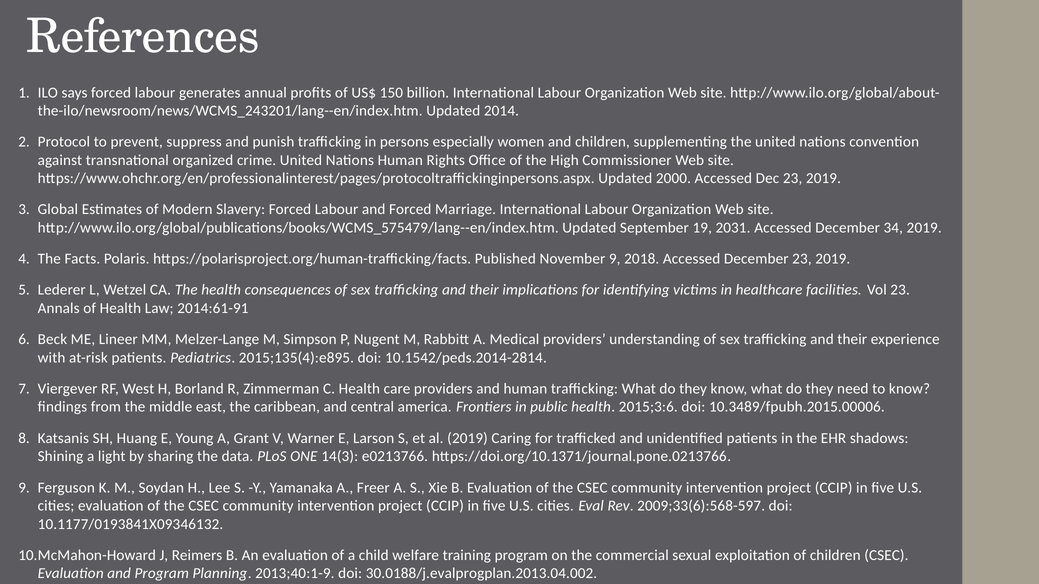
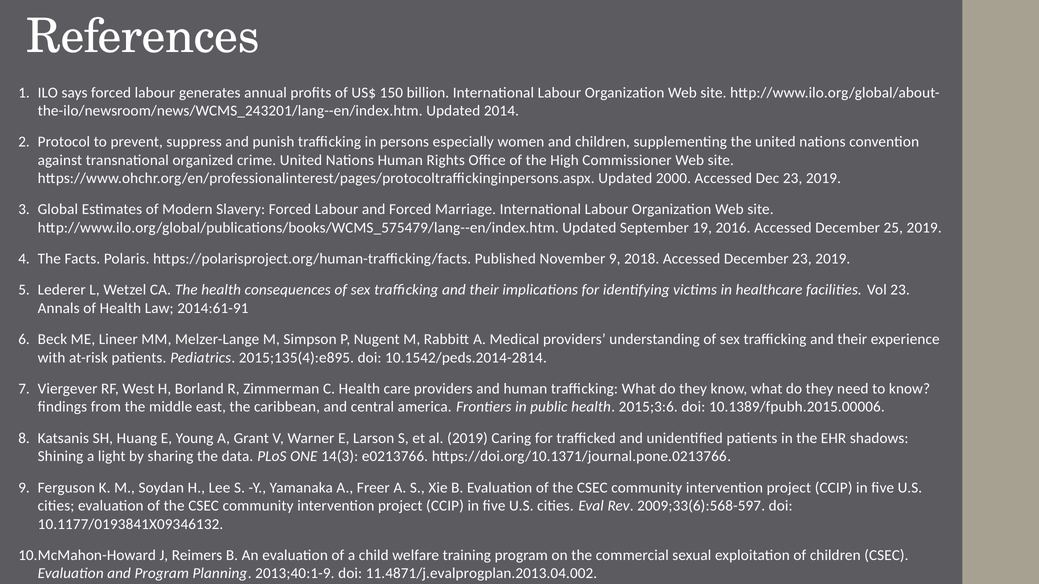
2031: 2031 -> 2016
34: 34 -> 25
10.3489/fpubh.2015.00006: 10.3489/fpubh.2015.00006 -> 10.1389/fpubh.2015.00006
30.0188/j.evalprogplan.2013.04.002: 30.0188/j.evalprogplan.2013.04.002 -> 11.4871/j.evalprogplan.2013.04.002
